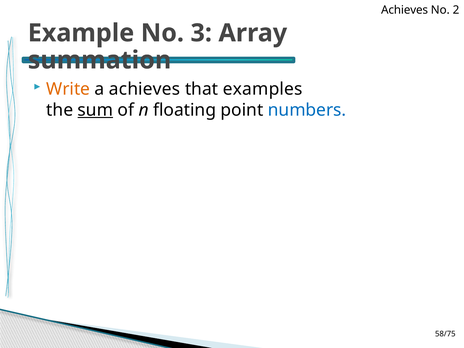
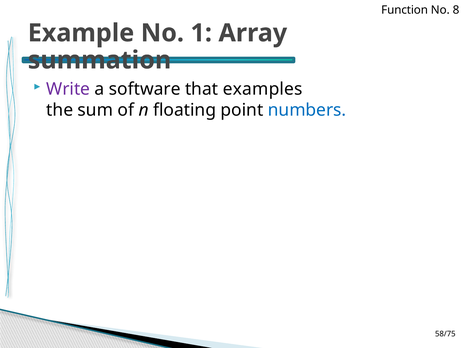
Achieves at (405, 10): Achieves -> Function
2: 2 -> 8
3: 3 -> 1
Write colour: orange -> purple
a achieves: achieves -> software
sum underline: present -> none
